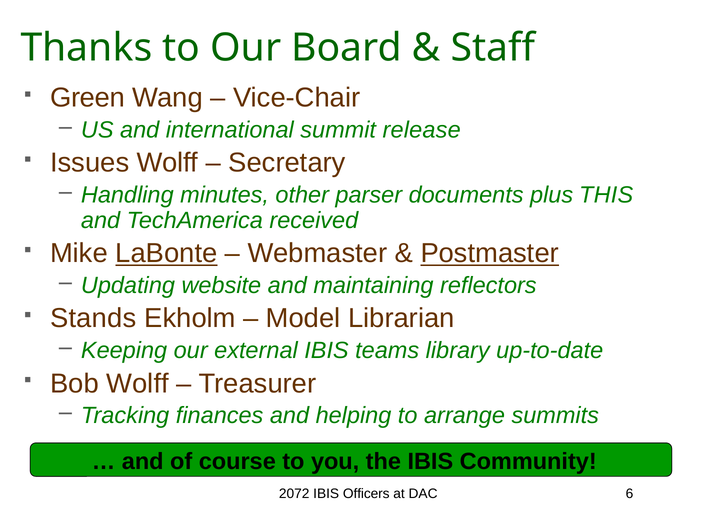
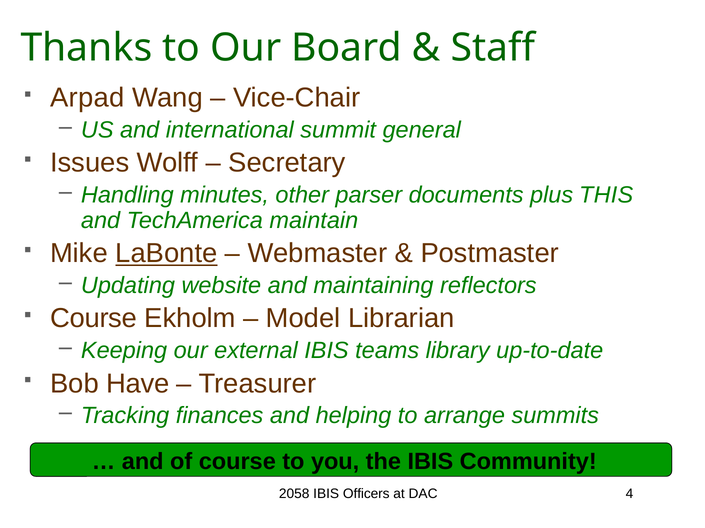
Green: Green -> Arpad
release: release -> general
received: received -> maintain
Postmaster underline: present -> none
Stands at (93, 319): Stands -> Course
Bob Wolff: Wolff -> Have
2072: 2072 -> 2058
6: 6 -> 4
